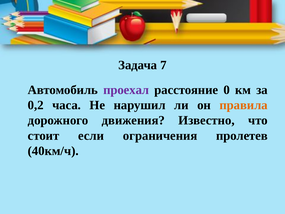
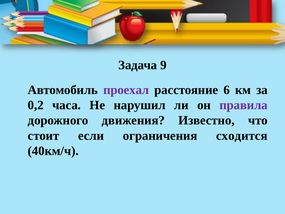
7: 7 -> 9
0: 0 -> 6
правила colour: orange -> purple
пролетев: пролетев -> сходится
